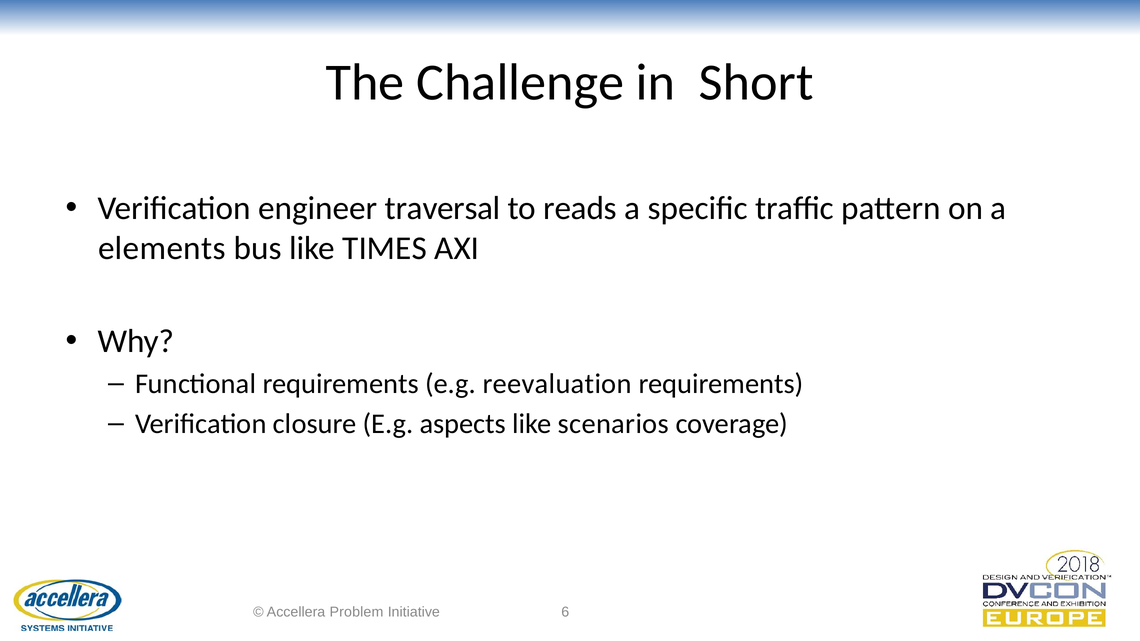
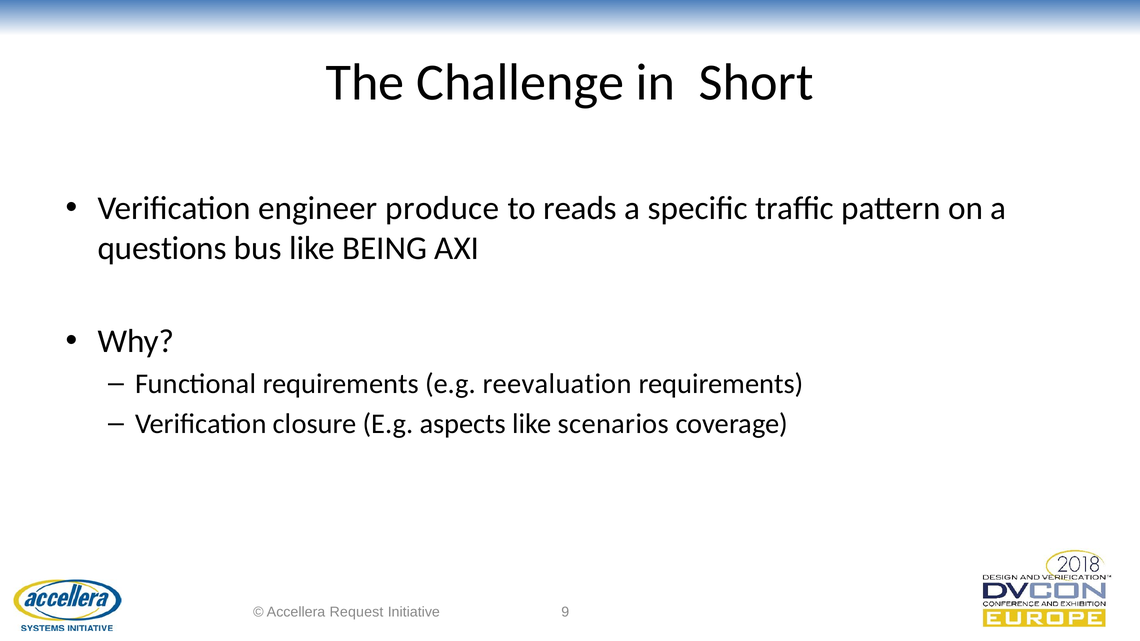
traversal: traversal -> produce
elements: elements -> questions
TIMES: TIMES -> BEING
Problem: Problem -> Request
6: 6 -> 9
